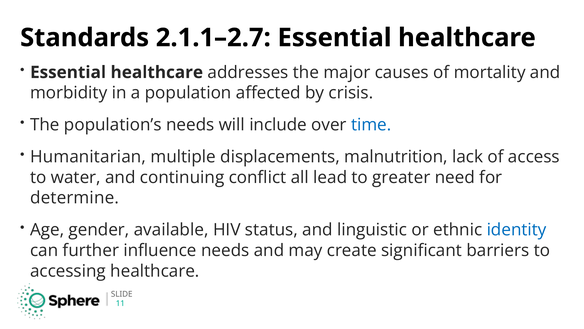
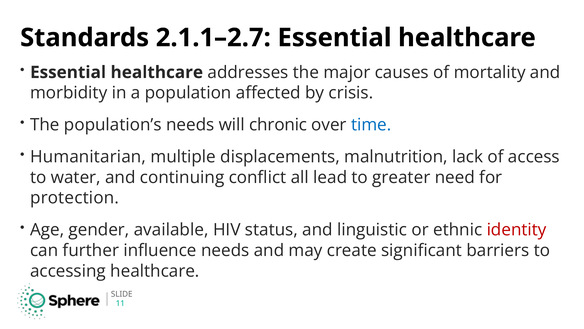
include: include -> chronic
determine: determine -> protection
identity colour: blue -> red
